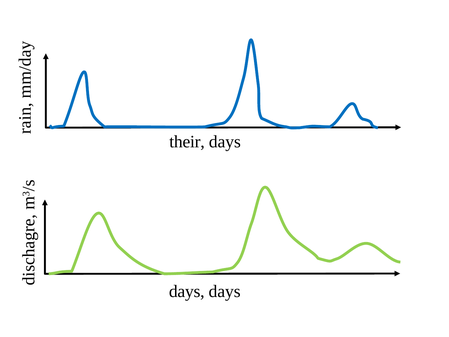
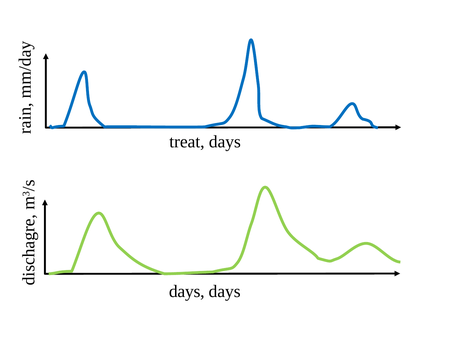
their: their -> treat
